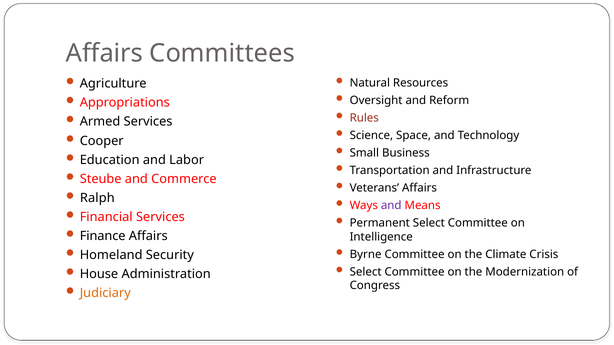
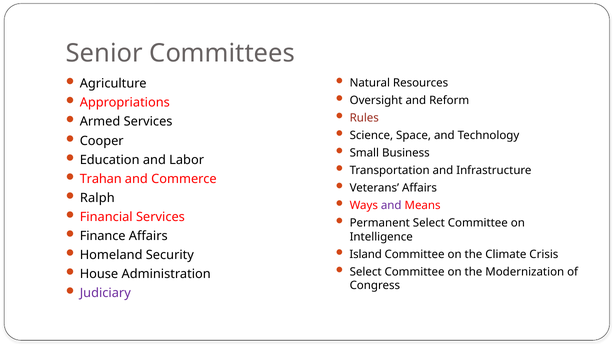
Affairs at (104, 53): Affairs -> Senior
Steube: Steube -> Trahan
Byrne: Byrne -> Island
Judiciary colour: orange -> purple
